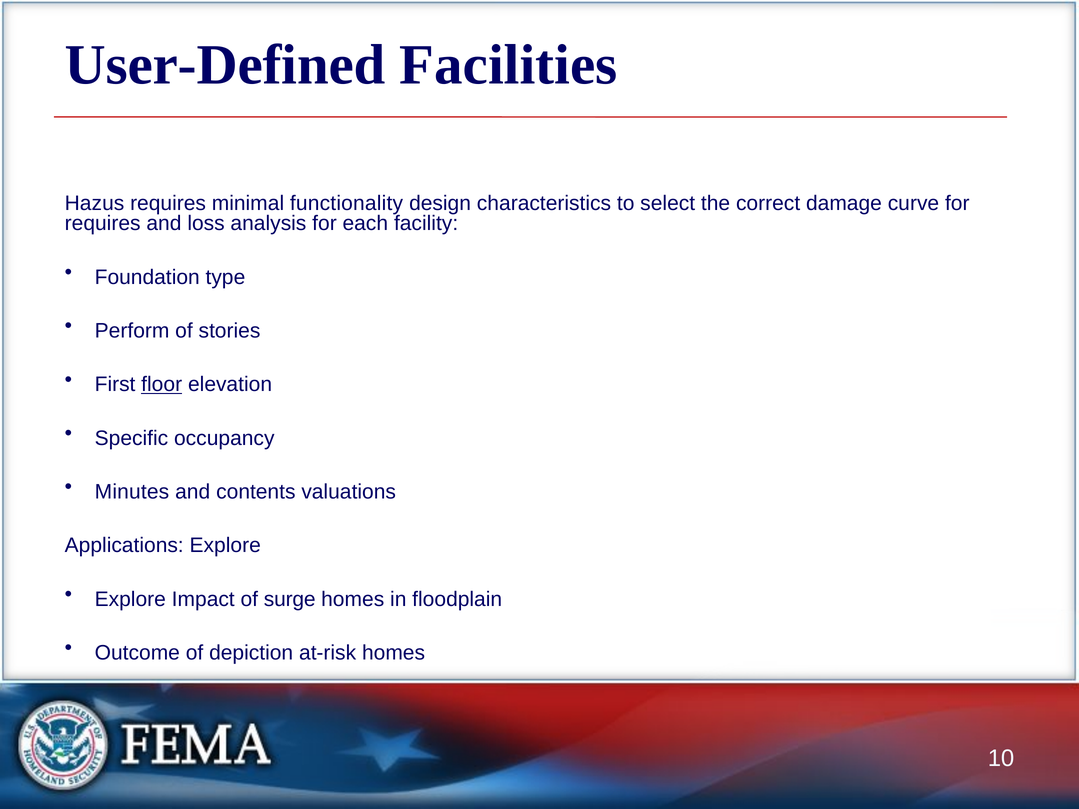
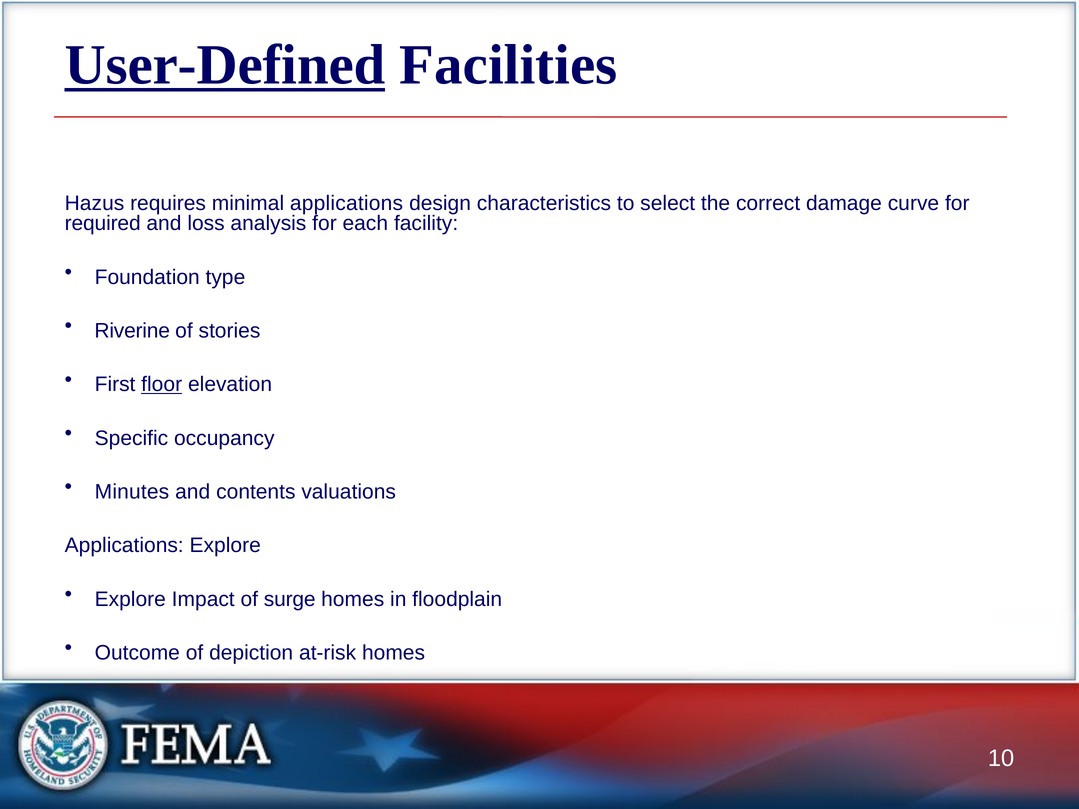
User-Defined underline: none -> present
minimal functionality: functionality -> applications
requires at (103, 224): requires -> required
Perform: Perform -> Riverine
